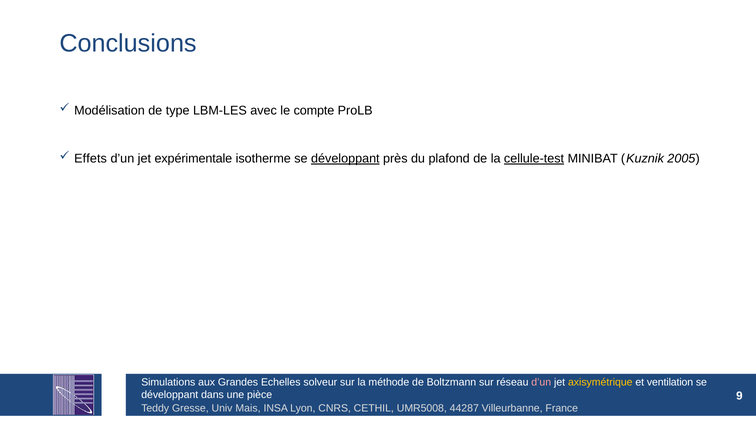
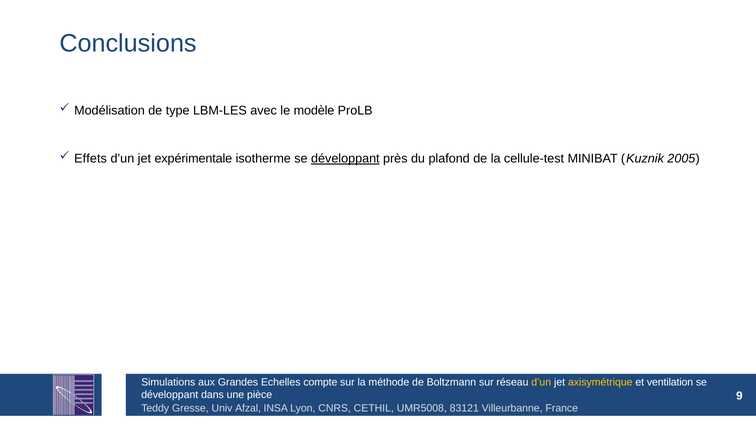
compte: compte -> modèle
cellule-test underline: present -> none
solveur: solveur -> compte
d’un at (541, 383) colour: pink -> yellow
Mais: Mais -> Afzal
44287: 44287 -> 83121
